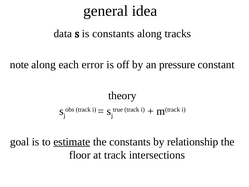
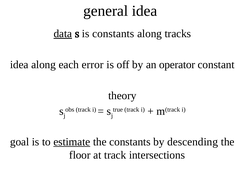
data underline: none -> present
note at (19, 65): note -> idea
pressure: pressure -> operator
relationship: relationship -> descending
